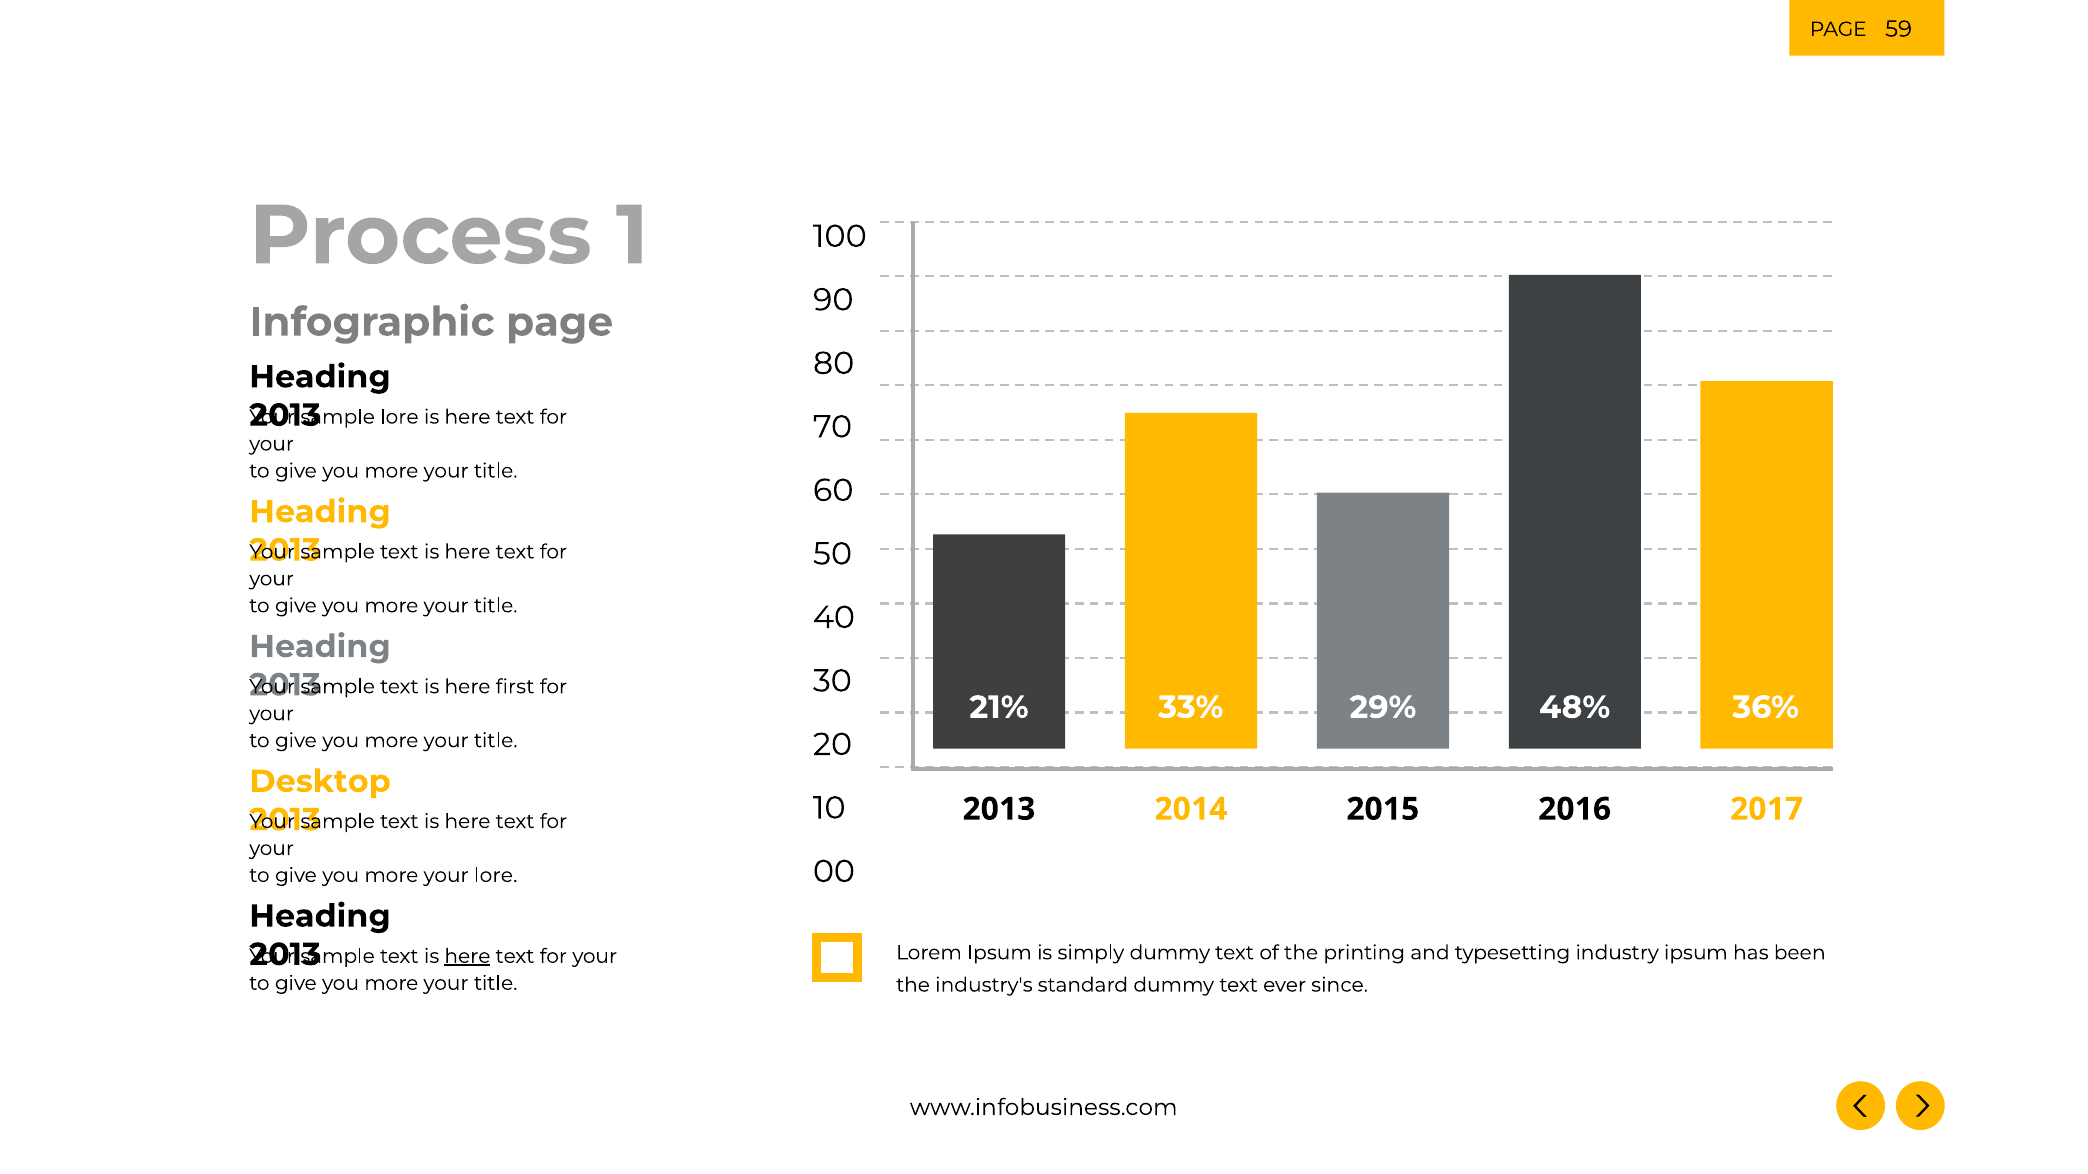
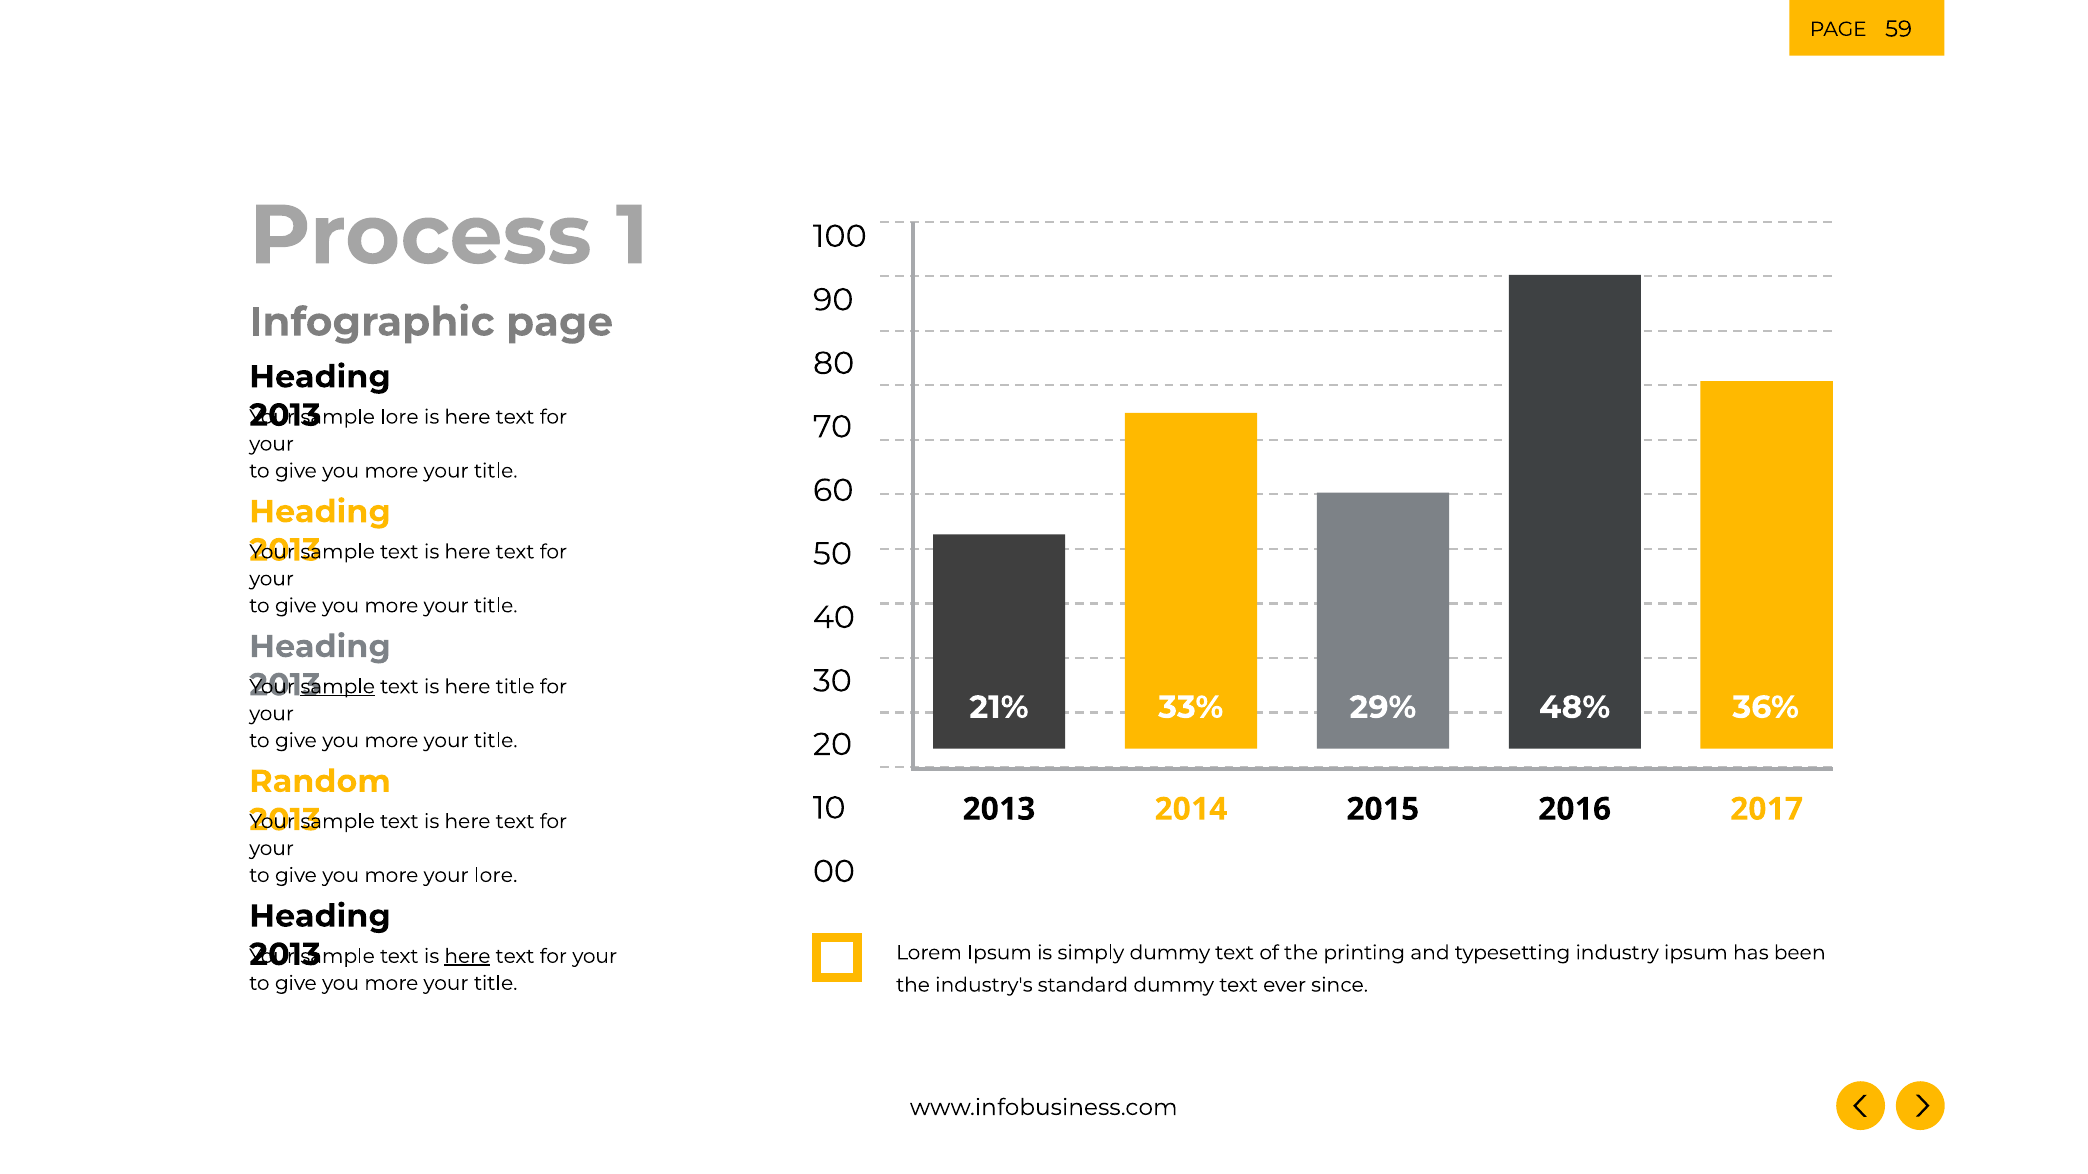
sample at (338, 687) underline: none -> present
here first: first -> title
Desktop: Desktop -> Random
